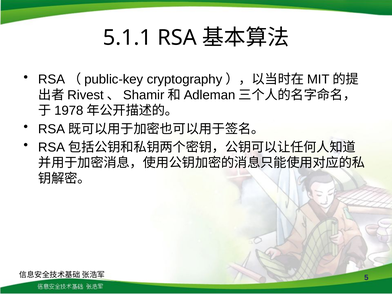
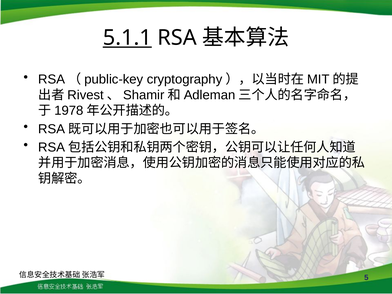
5.1.1 underline: none -> present
